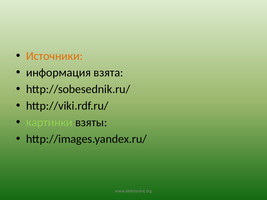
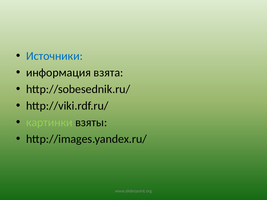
Источники colour: orange -> blue
